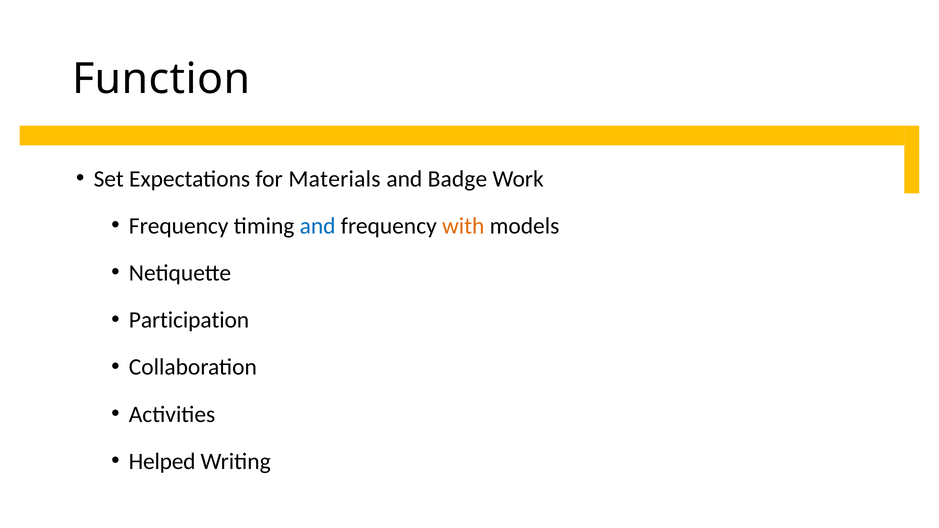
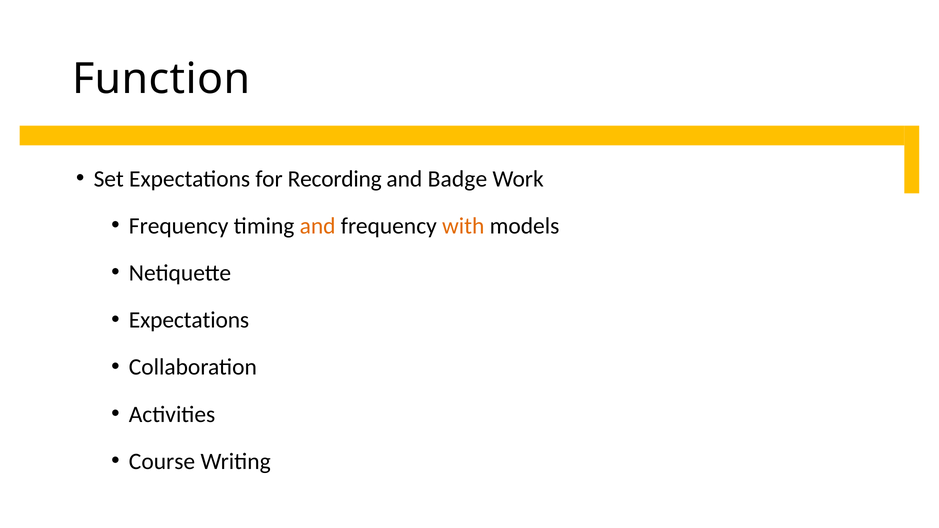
Materials: Materials -> Recording
and at (318, 226) colour: blue -> orange
Participation at (189, 320): Participation -> Expectations
Helped: Helped -> Course
